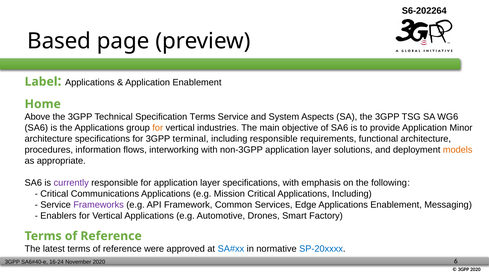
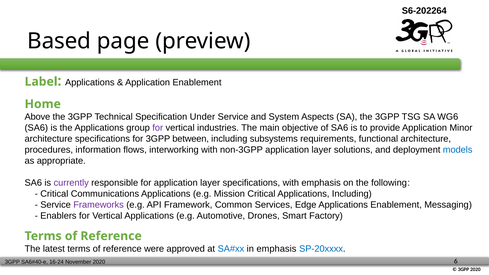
Specification Terms: Terms -> Under
for at (158, 128) colour: orange -> purple
terminal: terminal -> between
including responsible: responsible -> subsystems
models colour: orange -> blue
in normative: normative -> emphasis
